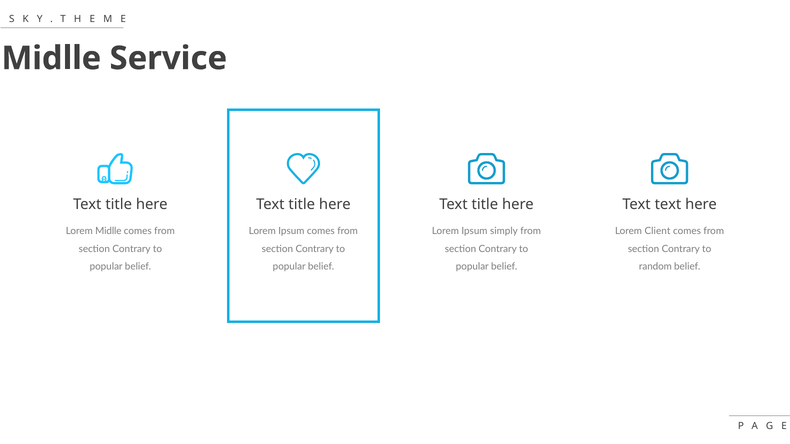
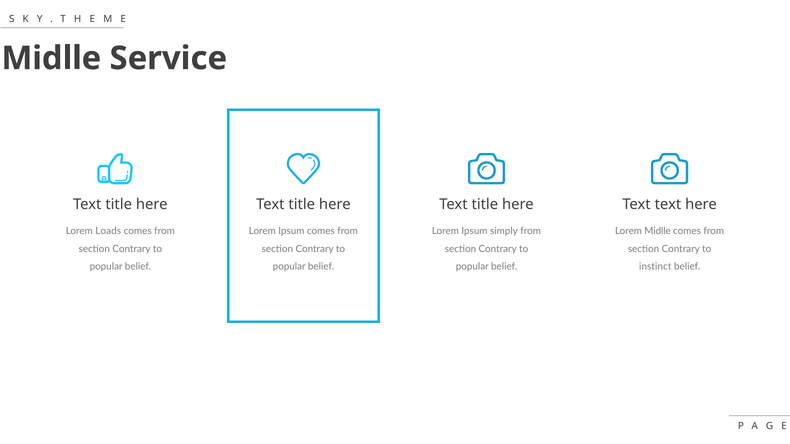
Lorem Midlle: Midlle -> Loads
Lorem Client: Client -> Midlle
random: random -> instinct
